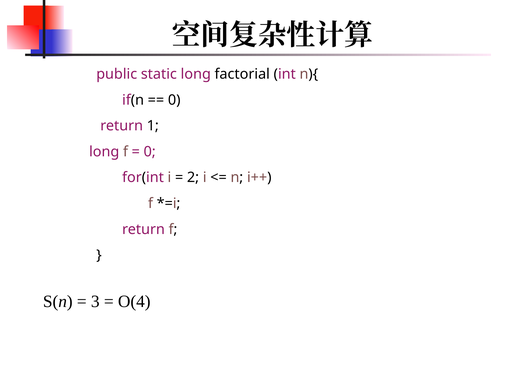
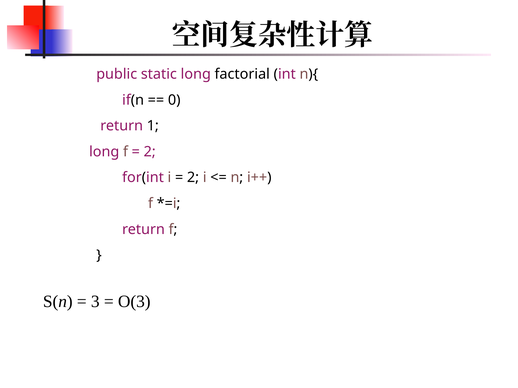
0 at (150, 152): 0 -> 2
O(4: O(4 -> O(3
